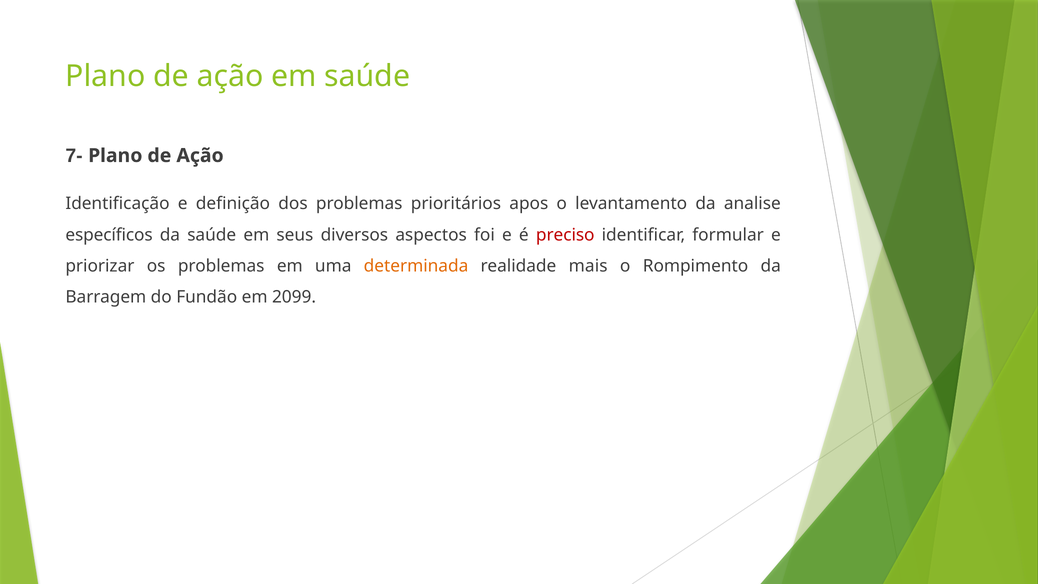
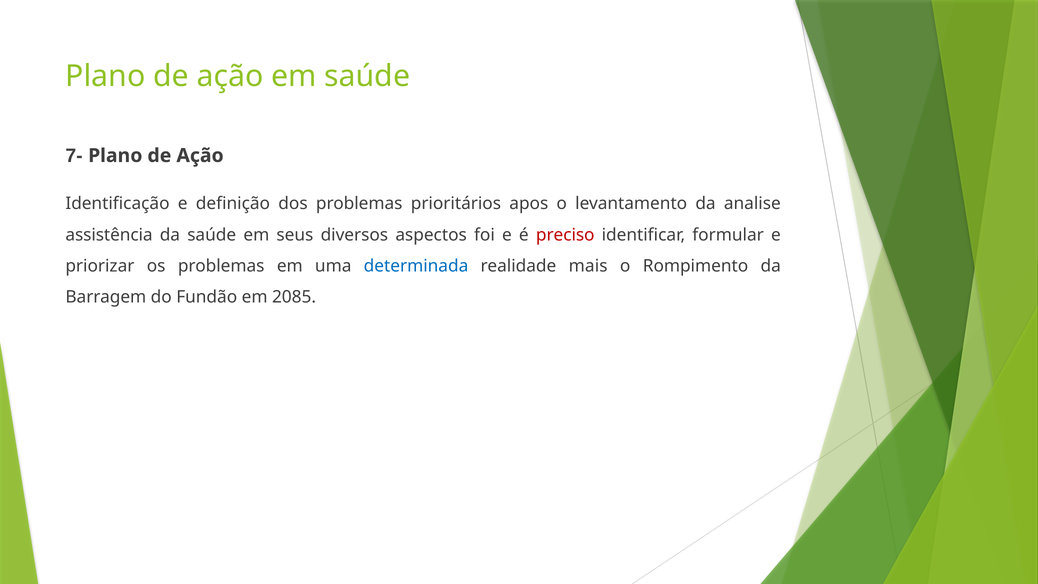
específicos: específicos -> assistência
determinada colour: orange -> blue
2099: 2099 -> 2085
